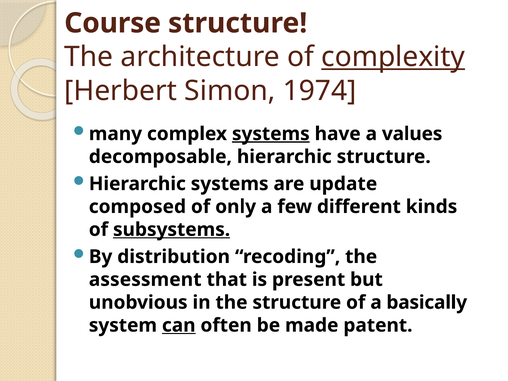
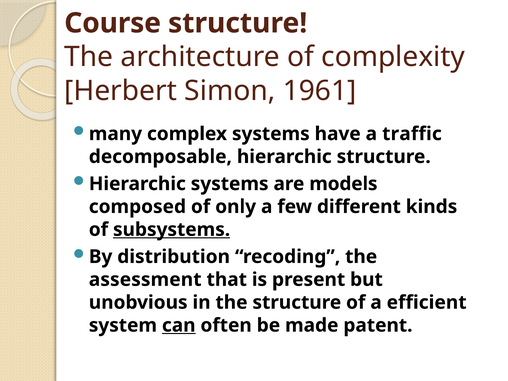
complexity underline: present -> none
1974: 1974 -> 1961
systems at (271, 134) underline: present -> none
values: values -> traffic
update: update -> models
basically: basically -> efficient
